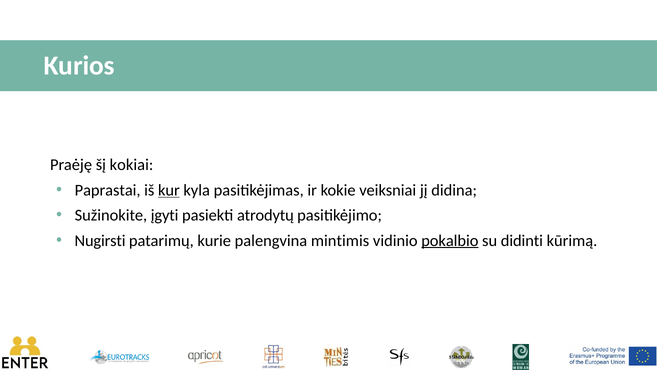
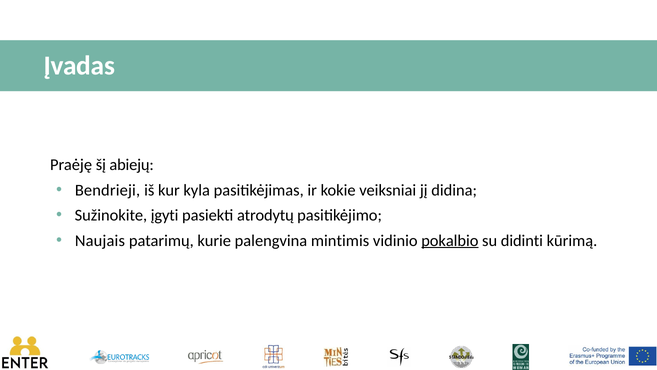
Kurios: Kurios -> Įvadas
kokiai: kokiai -> abiejų
Paprastai: Paprastai -> Bendrieji
kur underline: present -> none
Nugirsti: Nugirsti -> Naujais
